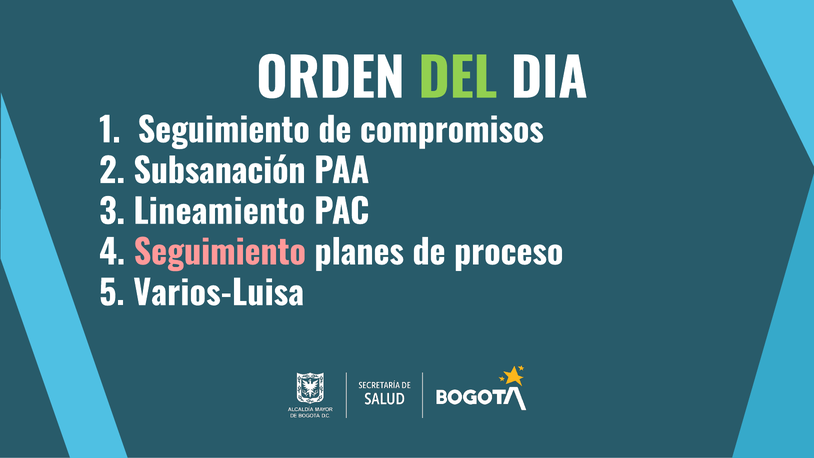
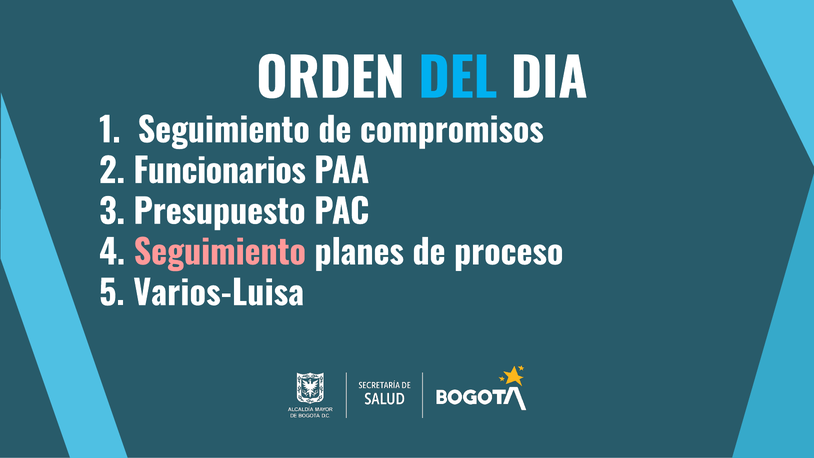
DEL colour: light green -> light blue
Subsanación: Subsanación -> Funcionarios
Lineamiento: Lineamiento -> Presupuesto
